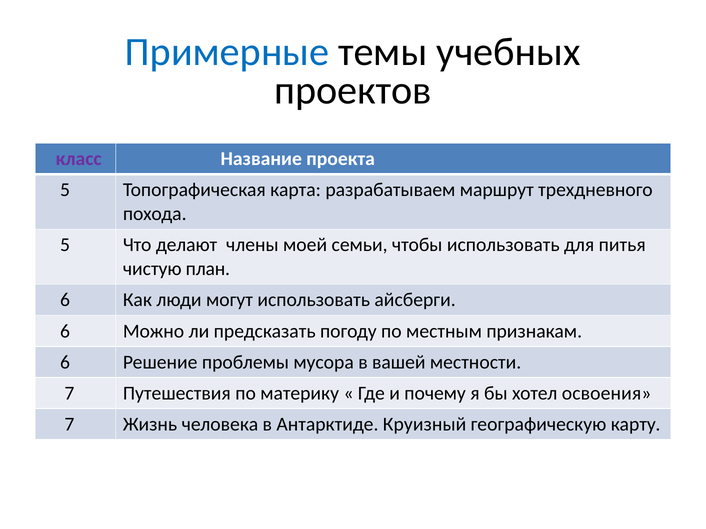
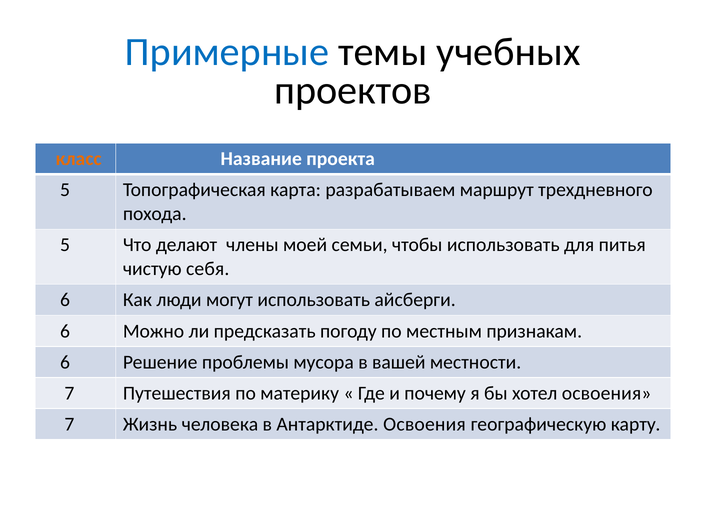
класс colour: purple -> orange
план: план -> себя
Антарктиде Круизный: Круизный -> Освоения
